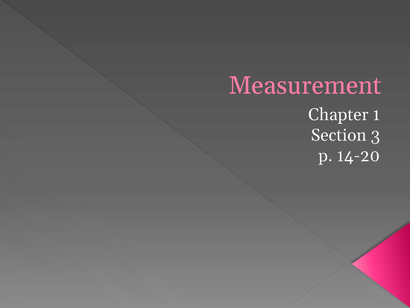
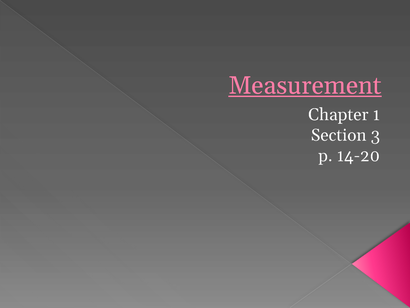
Measurement underline: none -> present
